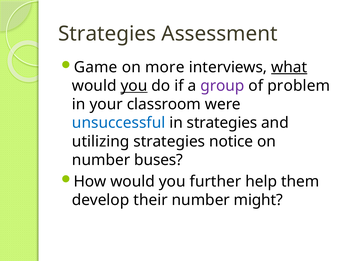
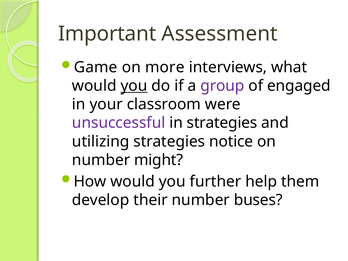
Strategies at (107, 34): Strategies -> Important
what underline: present -> none
problem: problem -> engaged
unsuccessful colour: blue -> purple
buses: buses -> might
might: might -> buses
